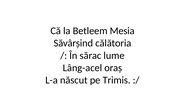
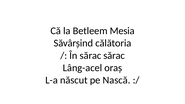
sărac lume: lume -> sărac
Trimis: Trimis -> Nască
